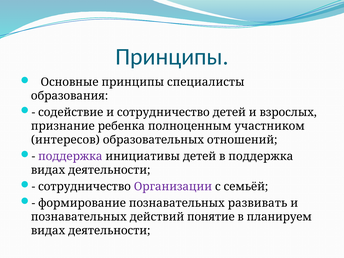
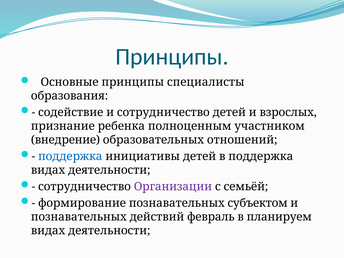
интересов: интересов -> внедрение
поддержка at (70, 156) colour: purple -> blue
развивать: развивать -> субъектом
понятие: понятие -> февраль
